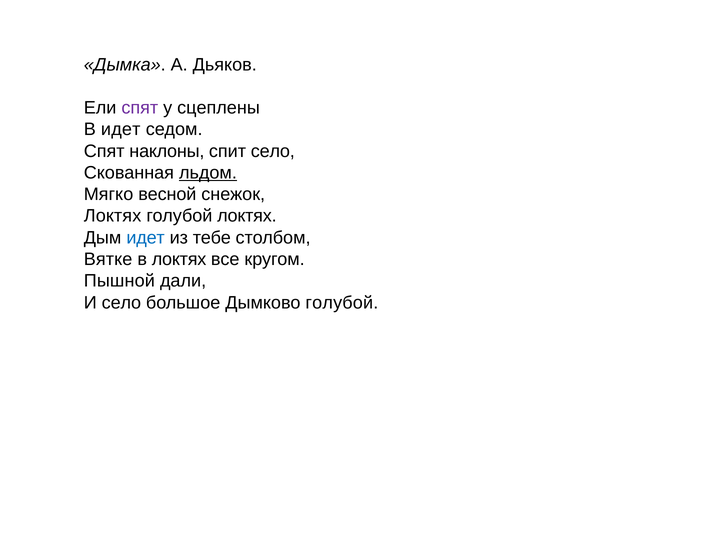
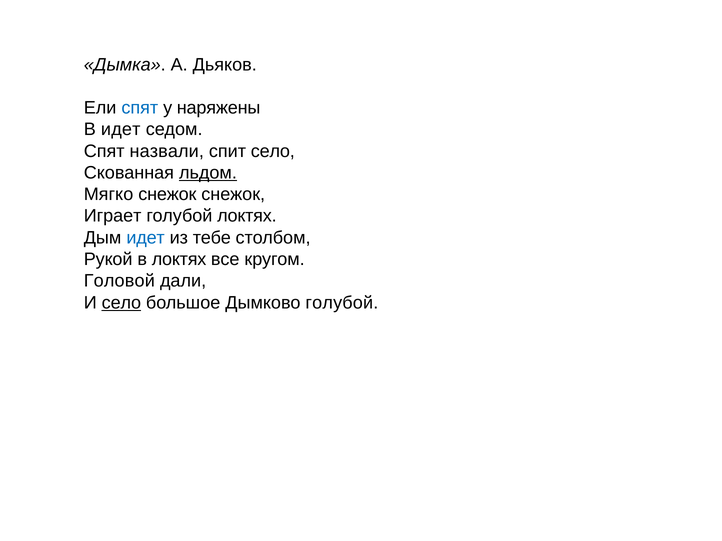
спят at (140, 108) colour: purple -> blue
сцеплены: сцеплены -> наряжены
наклоны: наклоны -> назвали
Мягко весной: весной -> снежок
Локтях at (113, 216): Локтях -> Играет
Вятке: Вятке -> Рукой
Пышной: Пышной -> Головой
село at (121, 303) underline: none -> present
